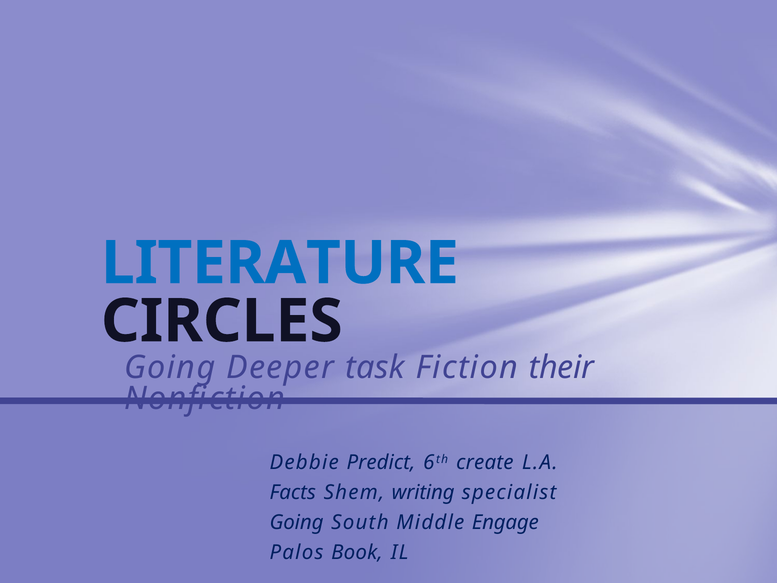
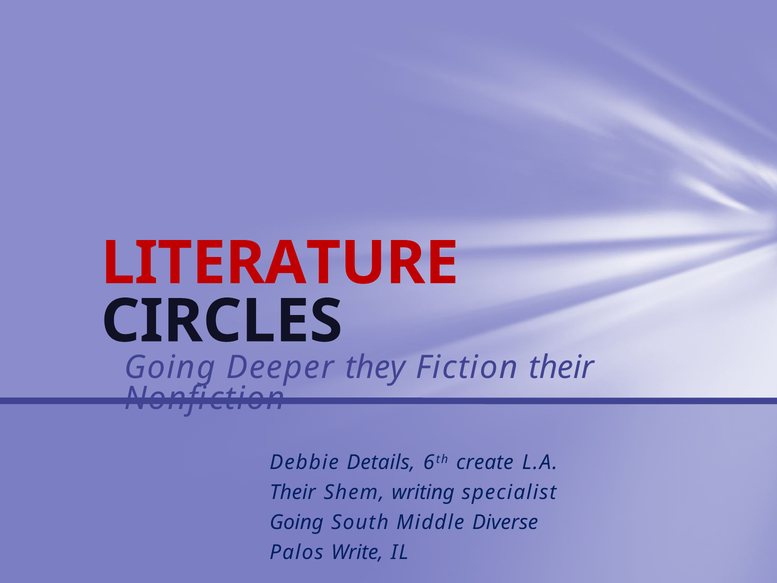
LITERATURE colour: blue -> red
task: task -> they
Predict: Predict -> Details
Facts at (293, 492): Facts -> Their
Engage: Engage -> Diverse
Book: Book -> Write
